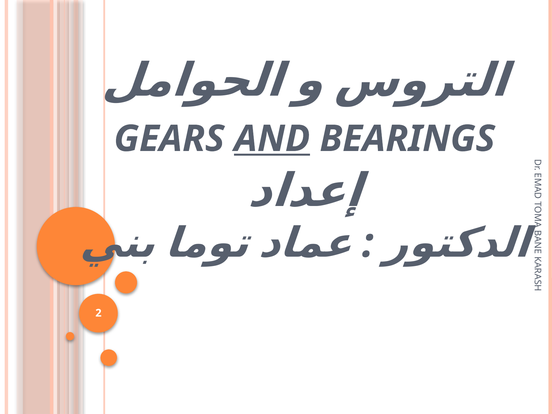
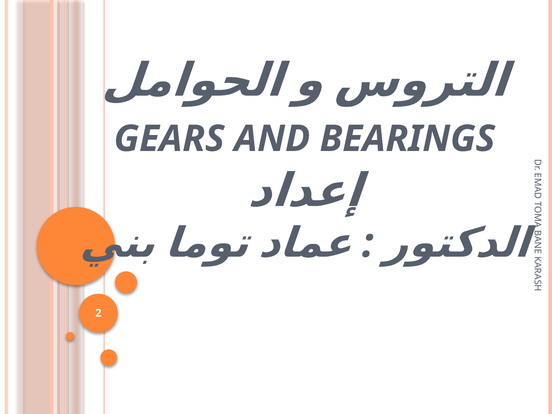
AND underline: present -> none
